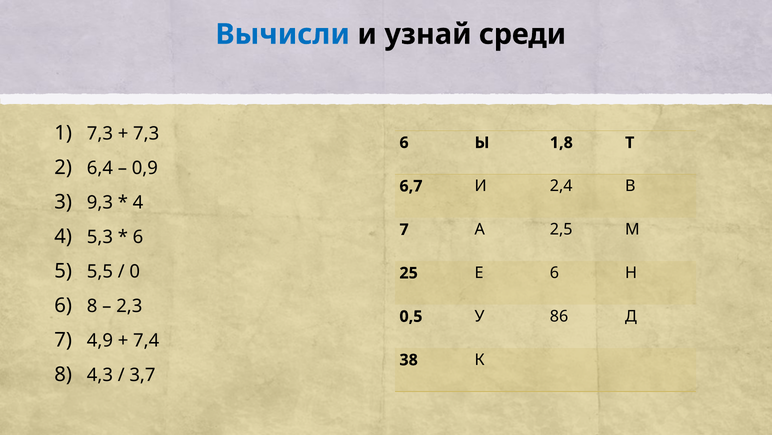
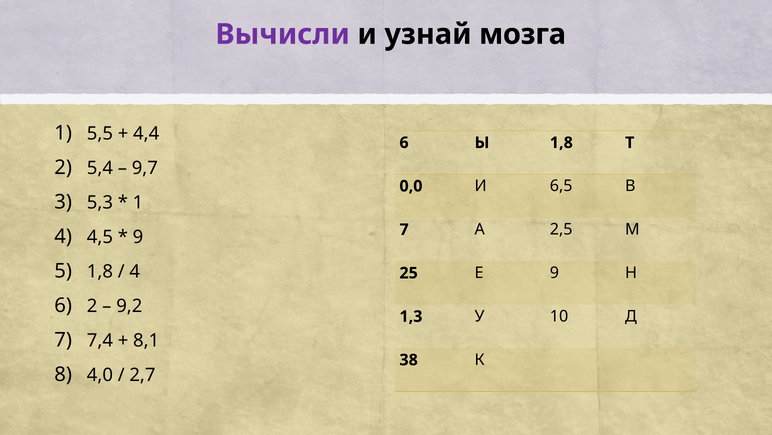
Вычисли colour: blue -> purple
среди: среди -> мозга
1 7,3: 7,3 -> 5,5
7,3 at (146, 133): 7,3 -> 4,4
6,4: 6,4 -> 5,4
0,9: 0,9 -> 9,7
6,7: 6,7 -> 0,0
2,4: 2,4 -> 6,5
9,3: 9,3 -> 5,3
4 at (138, 202): 4 -> 1
5,3: 5,3 -> 4,5
6 at (138, 237): 6 -> 9
5,5 at (100, 271): 5,5 -> 1,8
0 at (135, 271): 0 -> 4
Е 6: 6 -> 9
6 8: 8 -> 2
2,3: 2,3 -> 9,2
0,5: 0,5 -> 1,3
86: 86 -> 10
4,9: 4,9 -> 7,4
7,4: 7,4 -> 8,1
4,3: 4,3 -> 4,0
3,7: 3,7 -> 2,7
